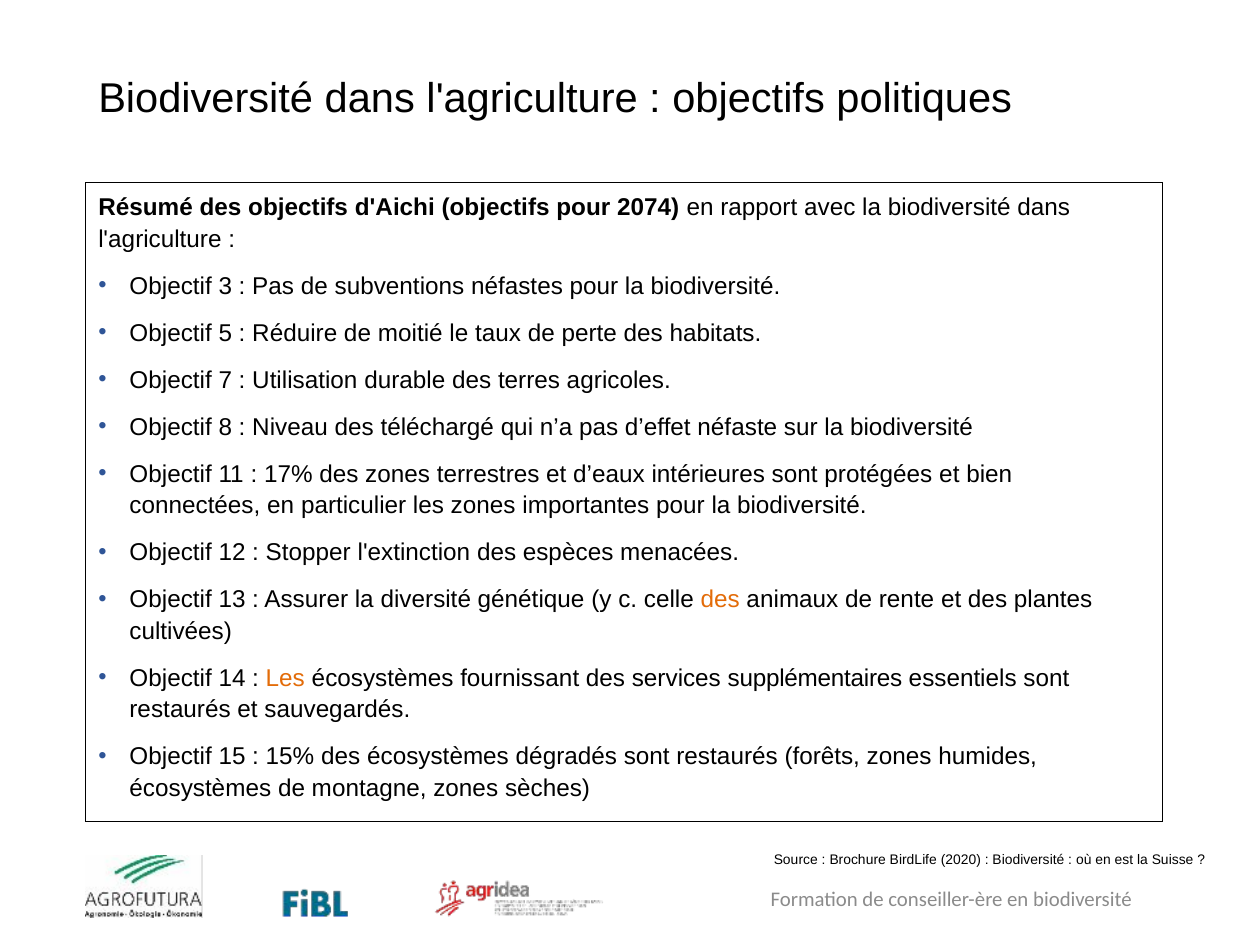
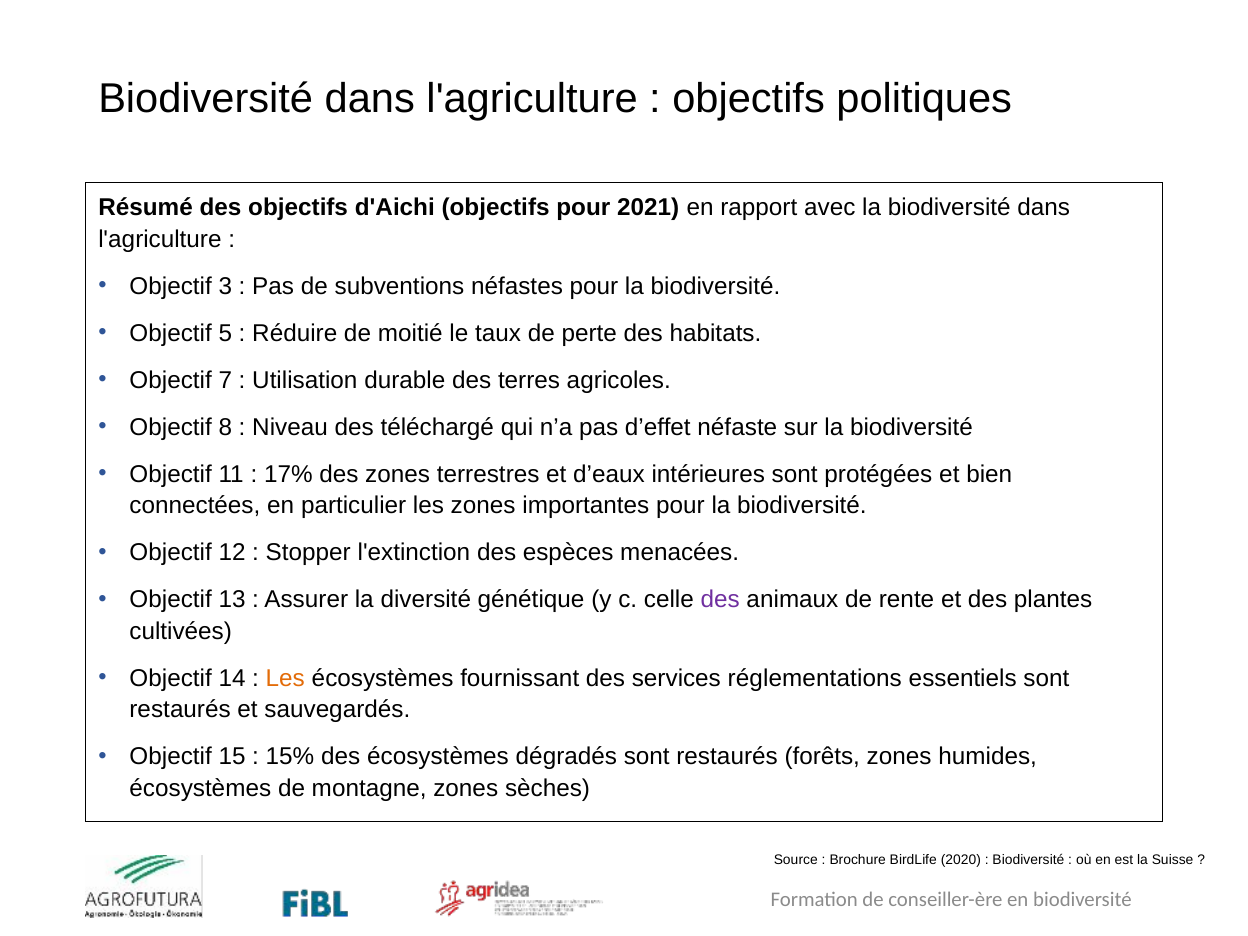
2074: 2074 -> 2021
des at (720, 600) colour: orange -> purple
supplémentaires: supplémentaires -> réglementations
